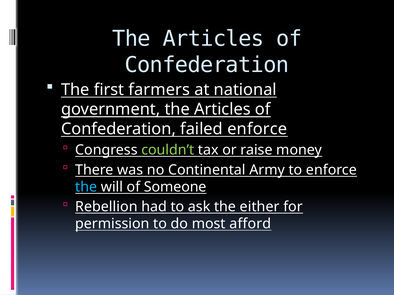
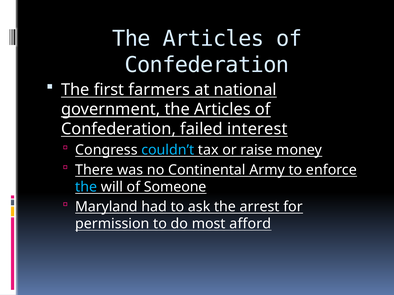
failed enforce: enforce -> interest
couldn’t colour: light green -> light blue
Rebellion: Rebellion -> Maryland
either: either -> arrest
